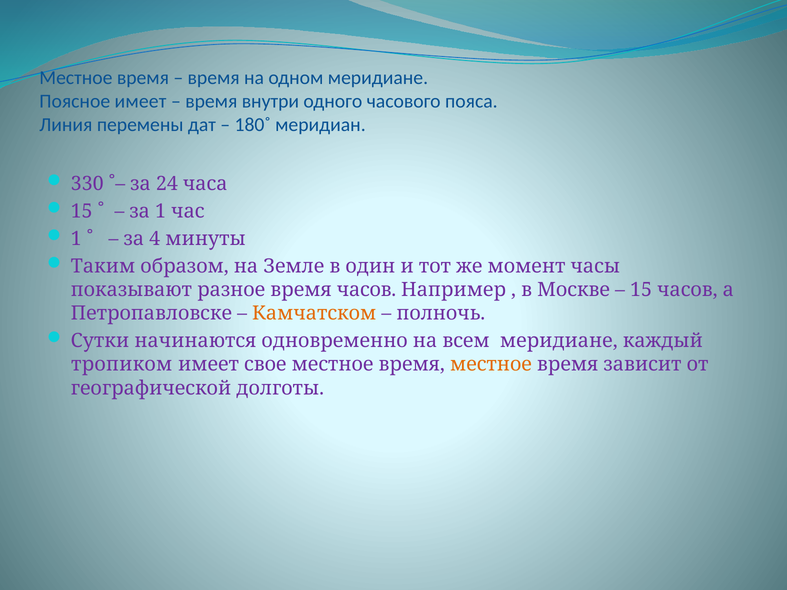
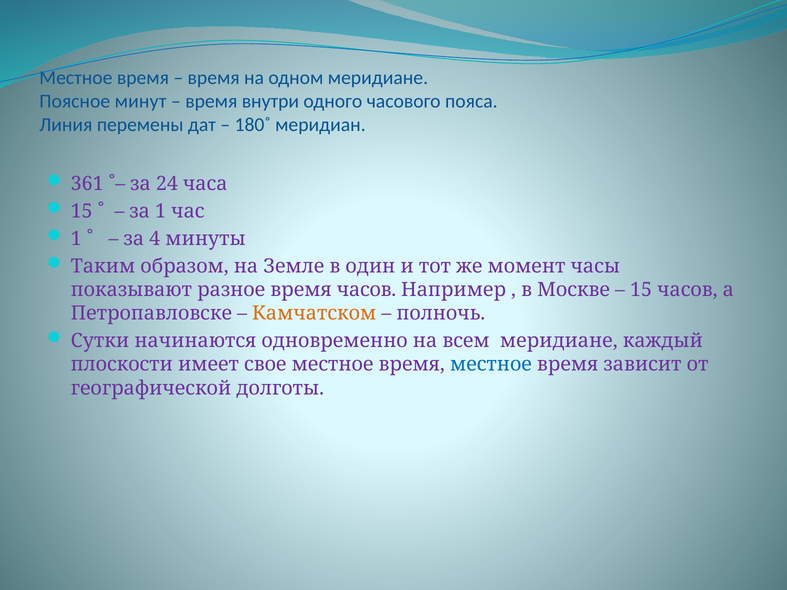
Поясное имеет: имеет -> минут
330: 330 -> 361
тропиком: тропиком -> плоскости
местное at (491, 365) colour: orange -> blue
